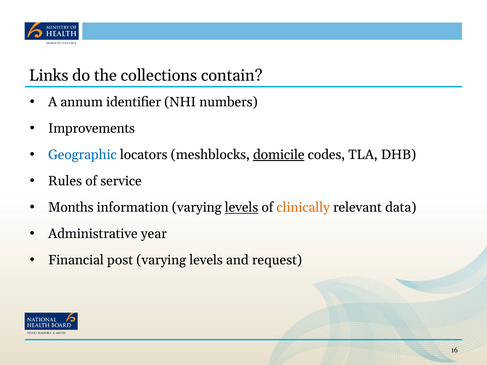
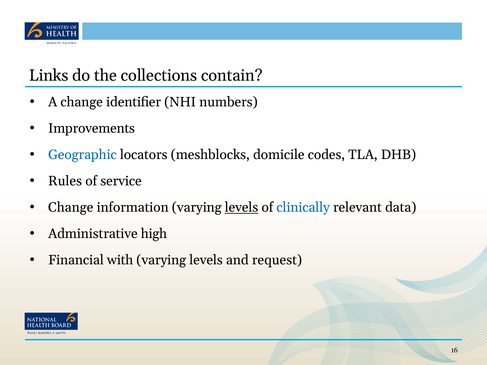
A annum: annum -> change
domicile underline: present -> none
Months at (71, 208): Months -> Change
clinically colour: orange -> blue
year: year -> high
post: post -> with
